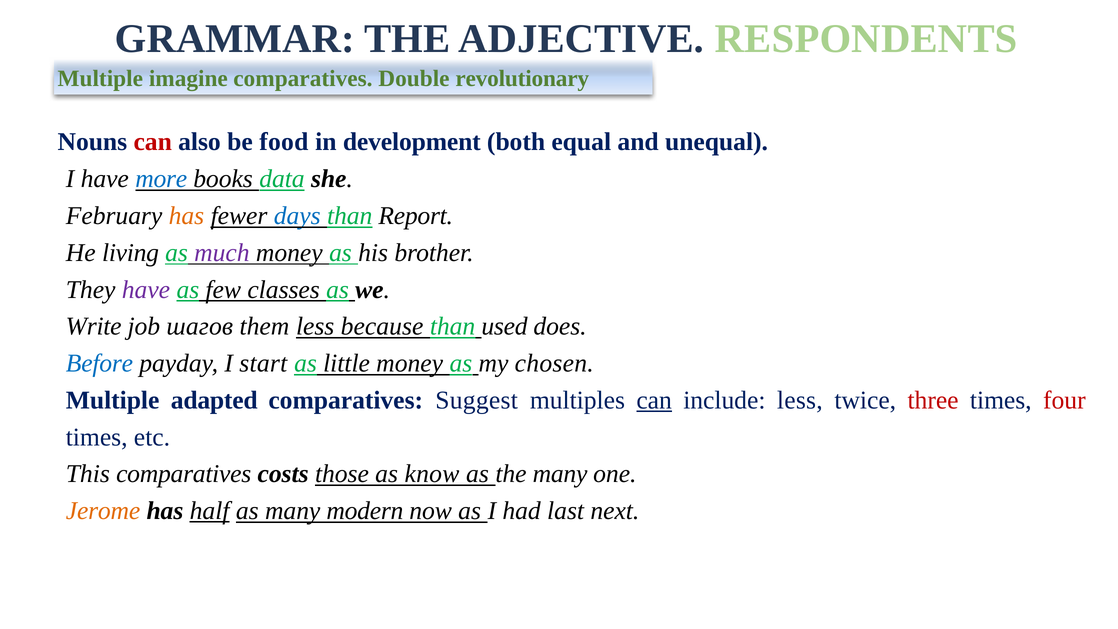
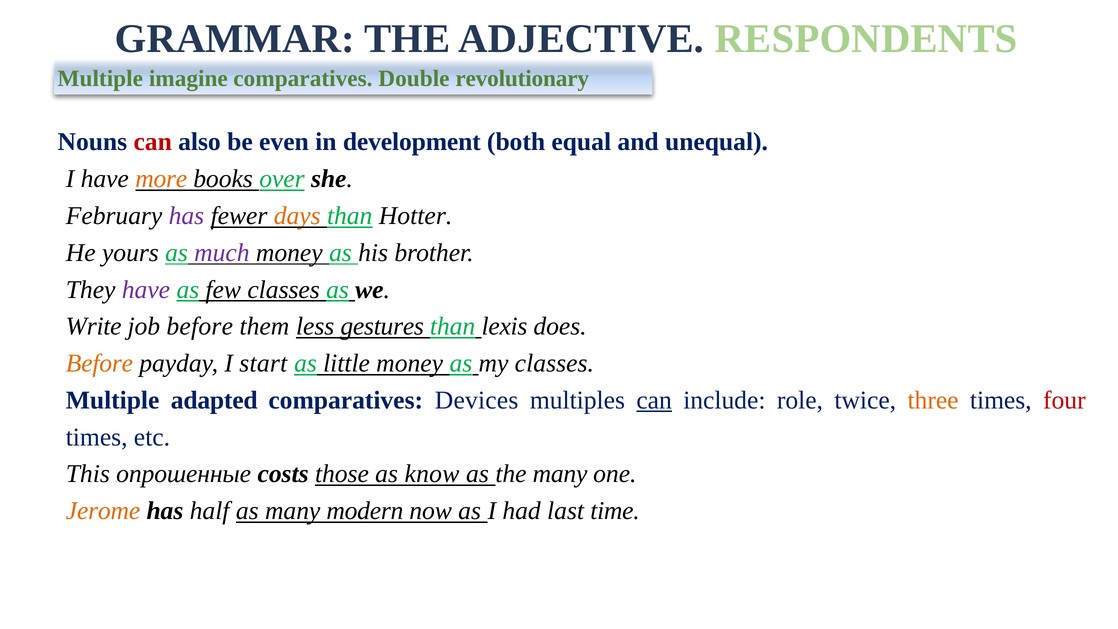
food: food -> even
more colour: blue -> orange
data: data -> over
has at (186, 216) colour: orange -> purple
days colour: blue -> orange
Report: Report -> Hotter
living: living -> yours
job шагов: шагов -> before
because: because -> gestures
used: used -> lexis
Before at (99, 363) colour: blue -> orange
my chosen: chosen -> classes
Suggest: Suggest -> Devices
include less: less -> role
three colour: red -> orange
This comparatives: comparatives -> опрошенные
half underline: present -> none
next: next -> time
